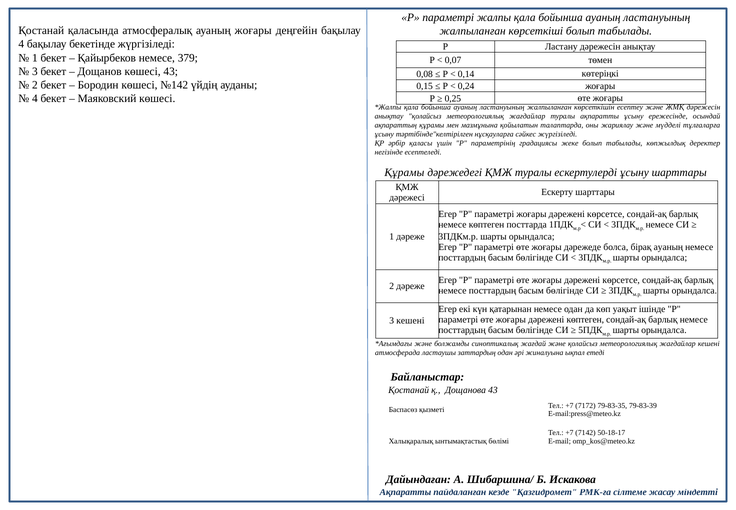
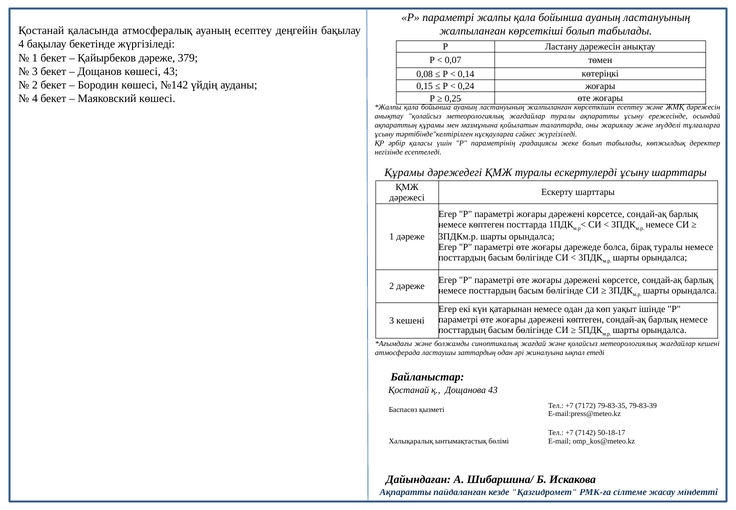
ауаның жоғары: жоғары -> есептеу
Қайырбеков немесе: немесе -> дәреже
бірақ ауаның: ауаның -> туралы
